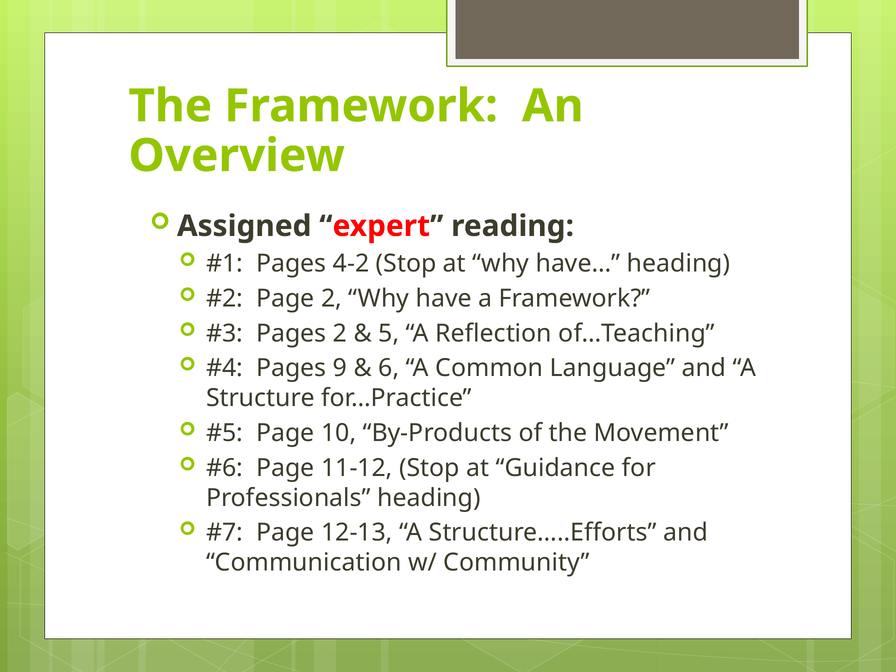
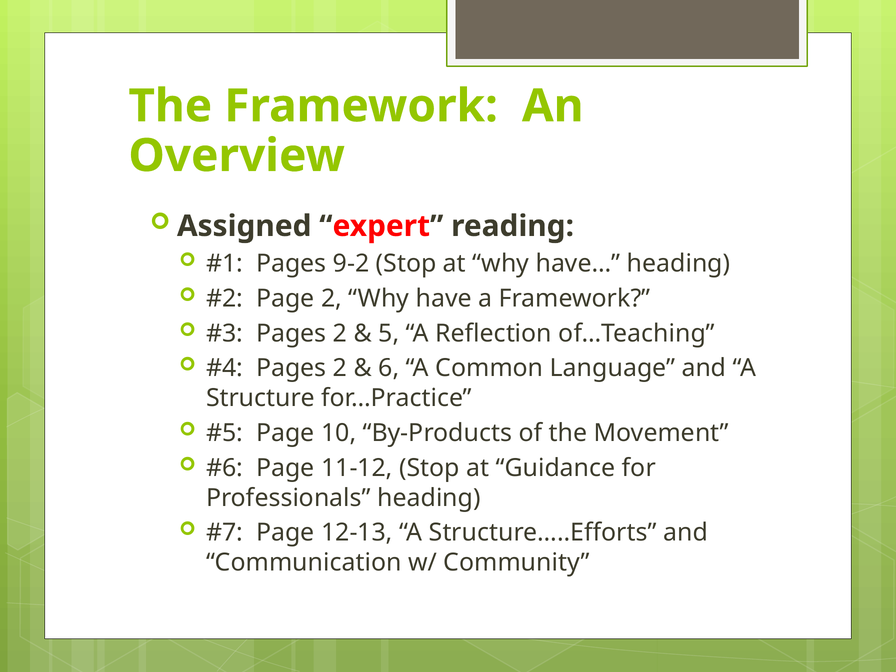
4-2: 4-2 -> 9-2
9 at (340, 368): 9 -> 2
